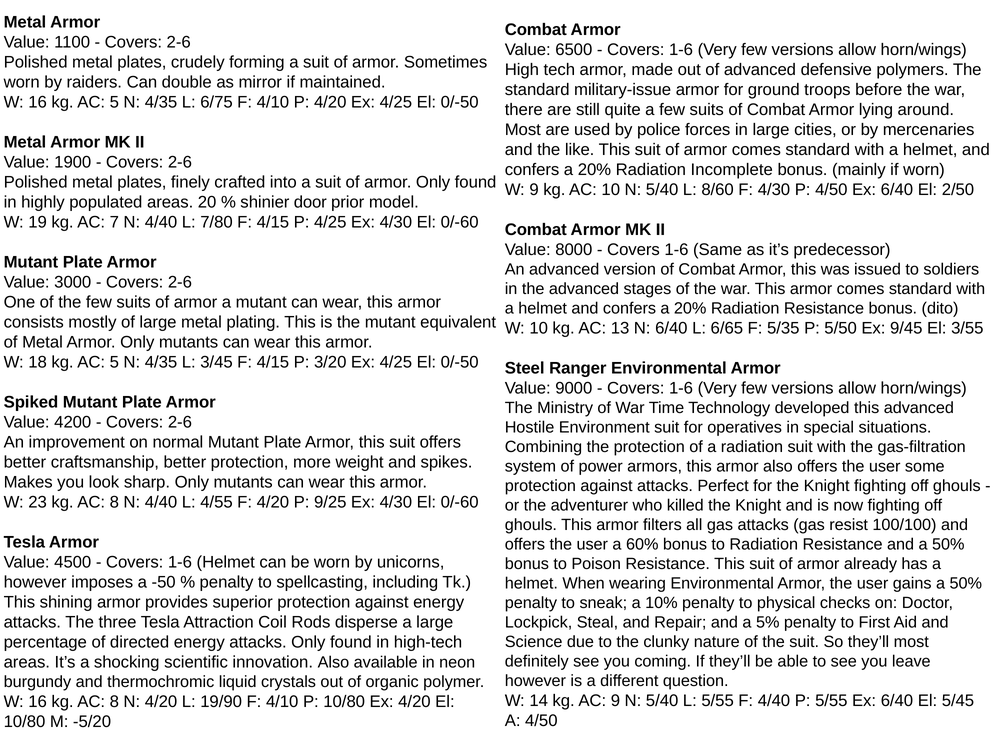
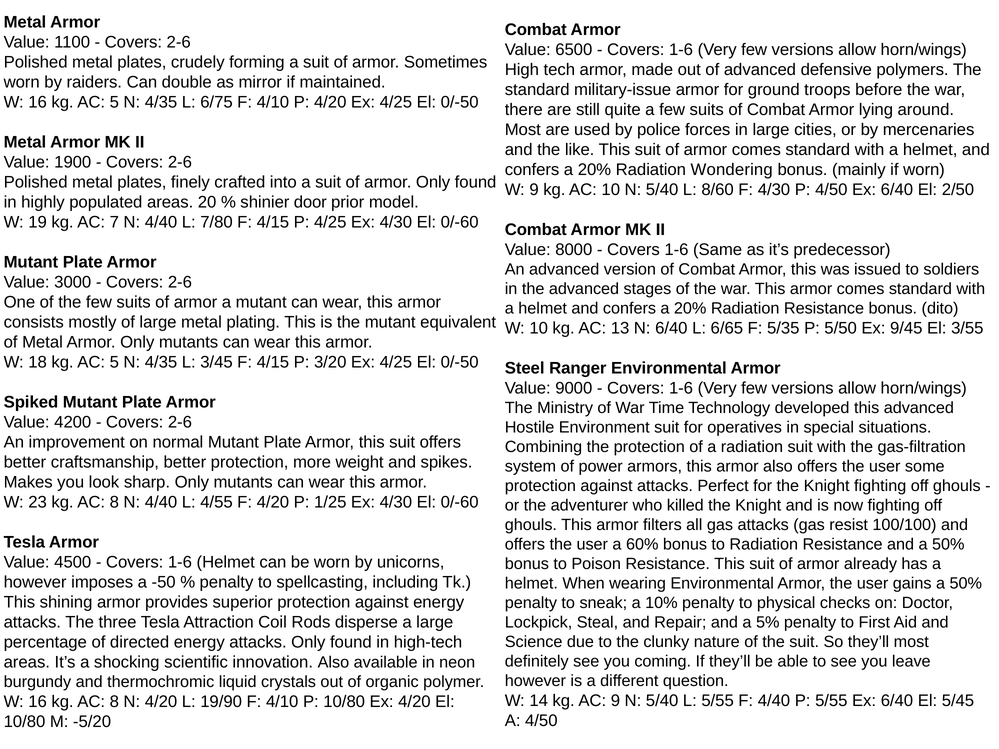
Incomplete: Incomplete -> Wondering
9/25: 9/25 -> 1/25
